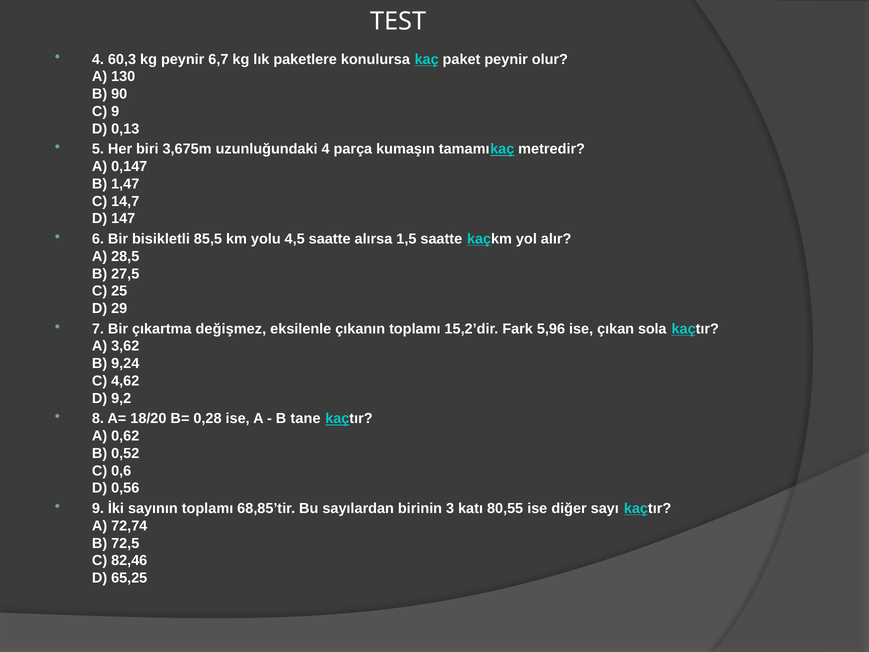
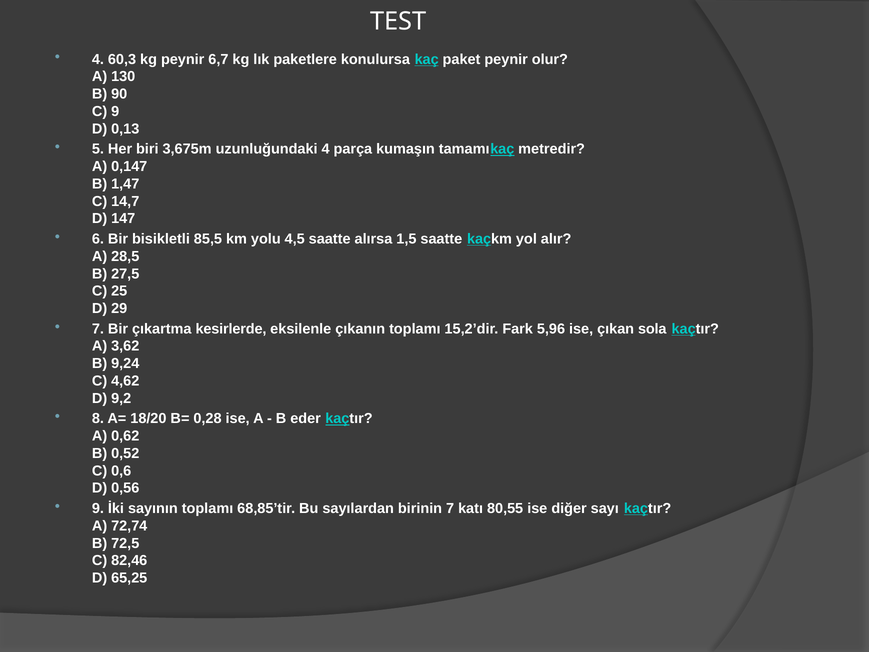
değişmez: değişmez -> kesirlerde
tane: tane -> eder
birinin 3: 3 -> 7
